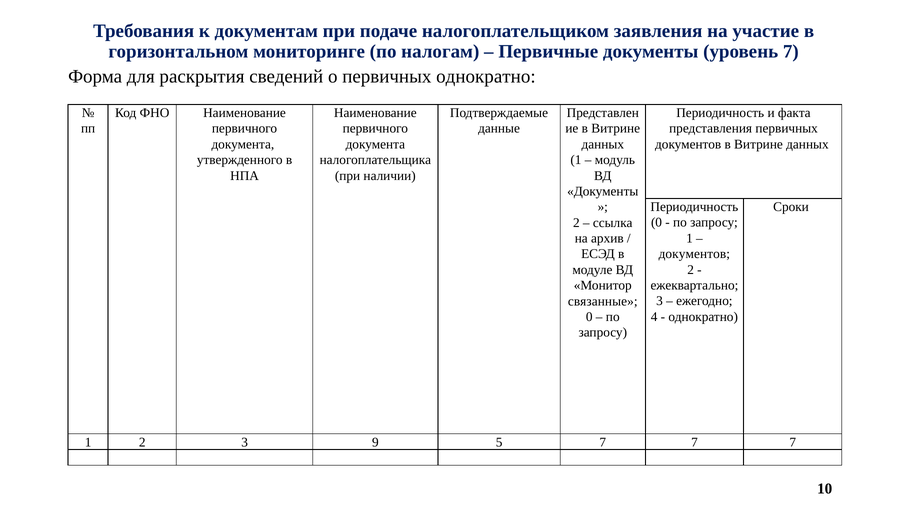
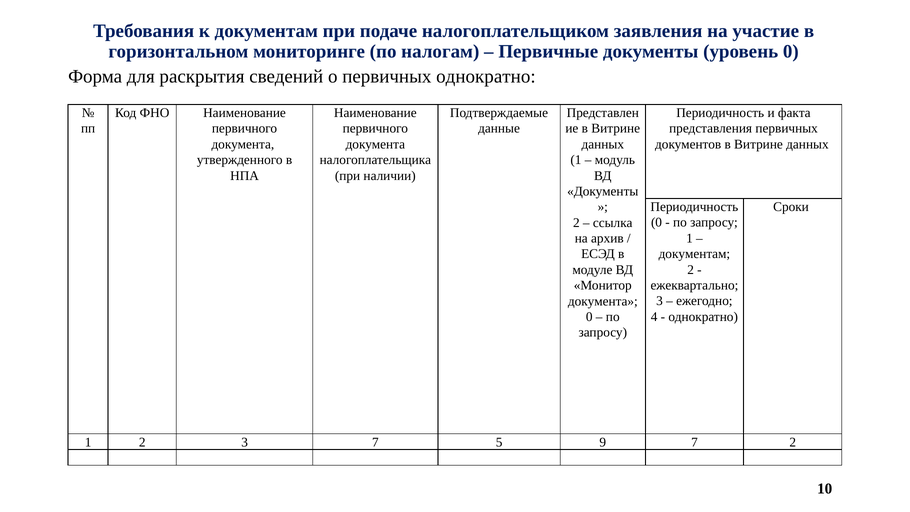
уровень 7: 7 -> 0
документов at (694, 254): документов -> документам
связанные at (603, 301): связанные -> документа
3 9: 9 -> 7
5 7: 7 -> 9
7 at (793, 442): 7 -> 2
